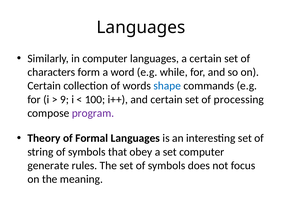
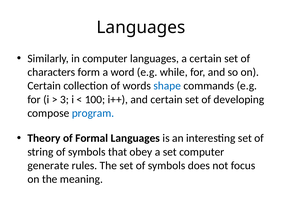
9: 9 -> 3
processing: processing -> developing
program colour: purple -> blue
